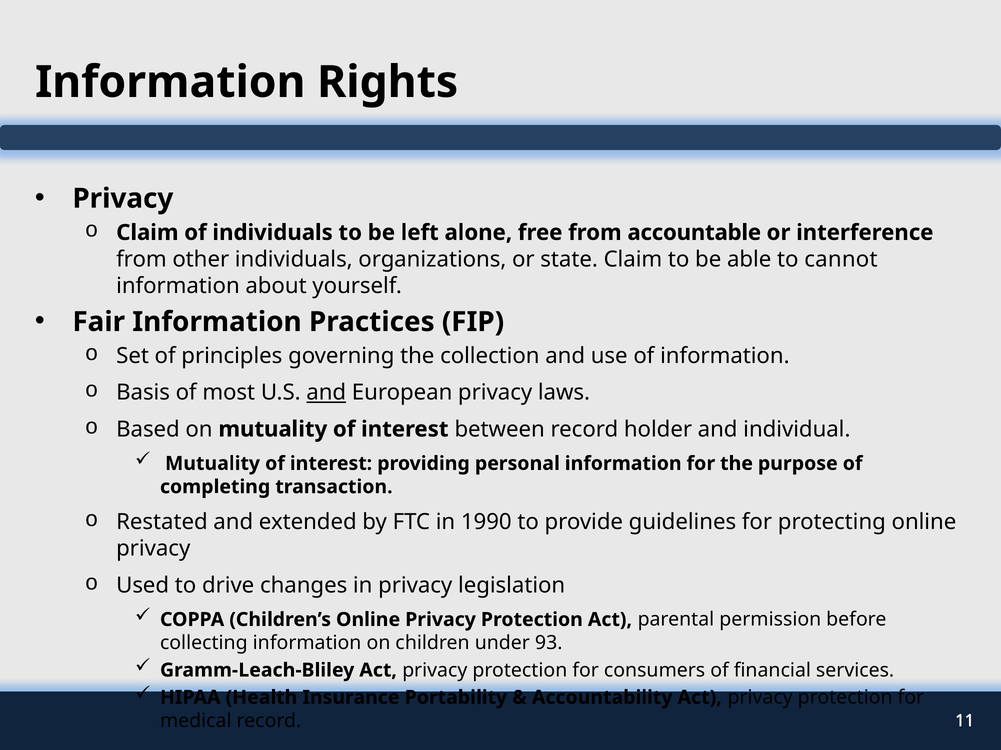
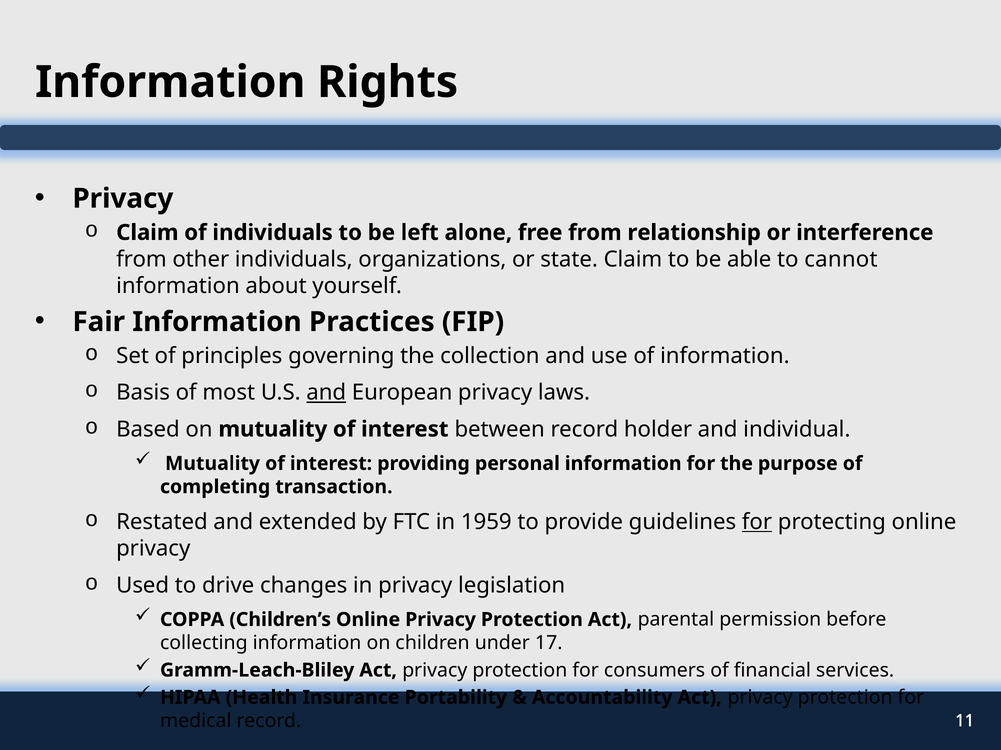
accountable: accountable -> relationship
1990: 1990 -> 1959
for at (757, 523) underline: none -> present
93: 93 -> 17
